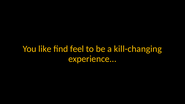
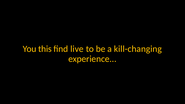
like: like -> this
feel: feel -> live
